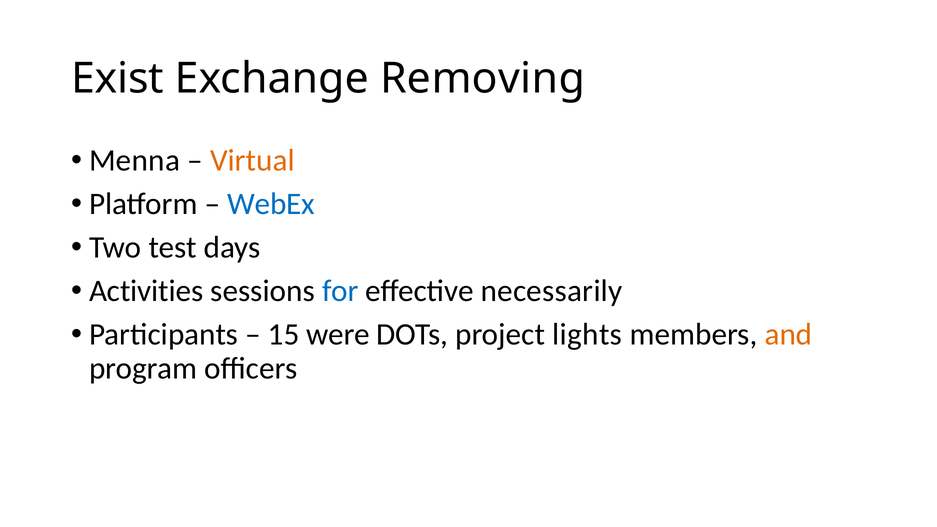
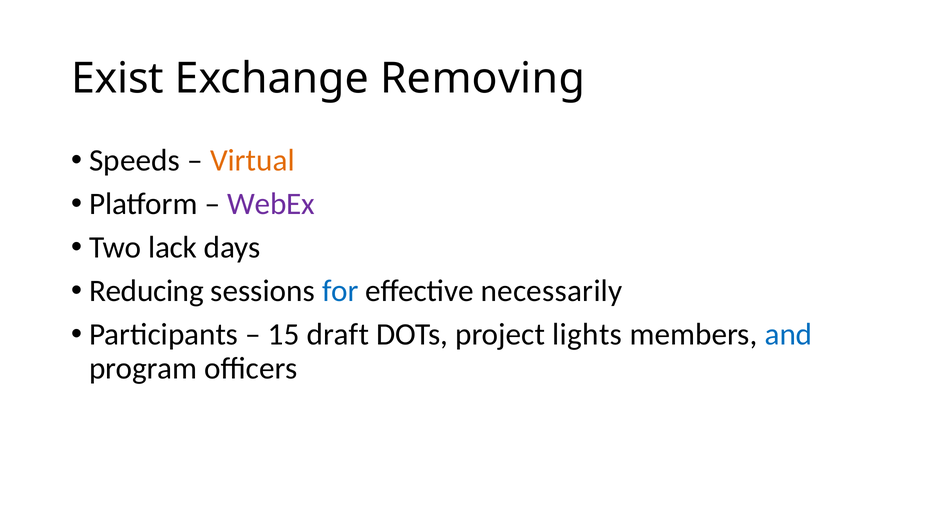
Menna: Menna -> Speeds
WebEx colour: blue -> purple
test: test -> lack
Activities: Activities -> Reducing
were: were -> draft
and colour: orange -> blue
